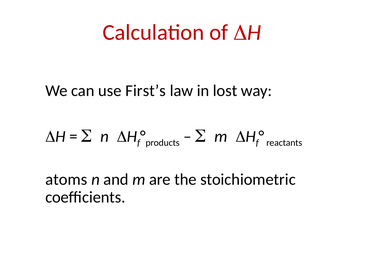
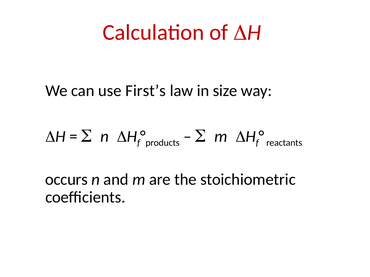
lost: lost -> size
atoms: atoms -> occurs
